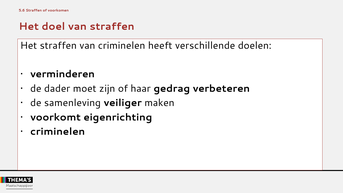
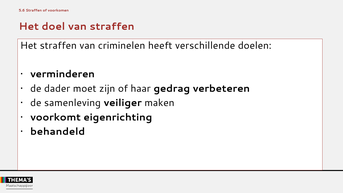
criminelen at (58, 132): criminelen -> behandeld
